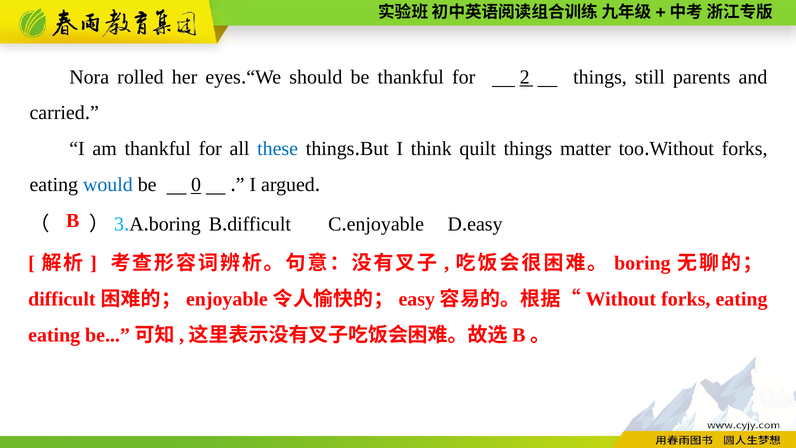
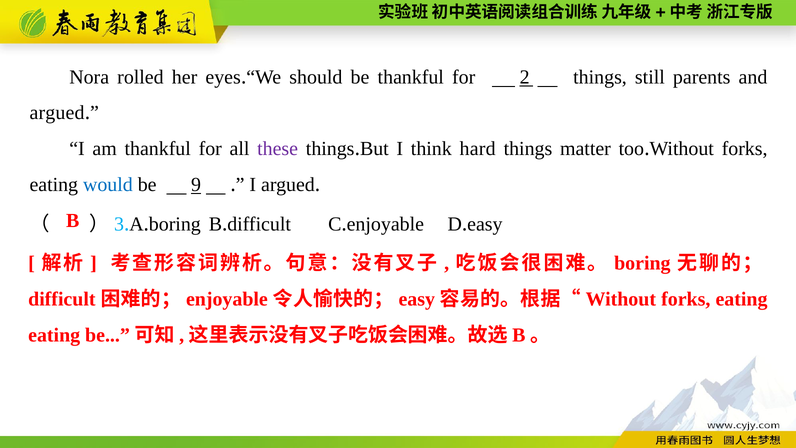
carried at (57, 113): carried -> argued
these colour: blue -> purple
quilt: quilt -> hard
0: 0 -> 9
